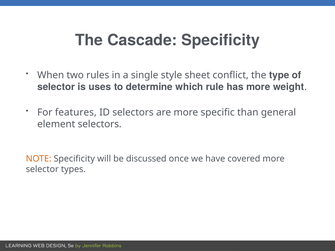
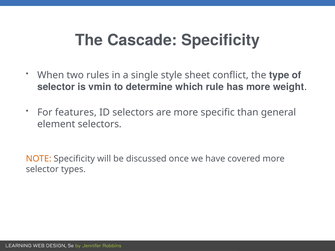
uses: uses -> vmin
